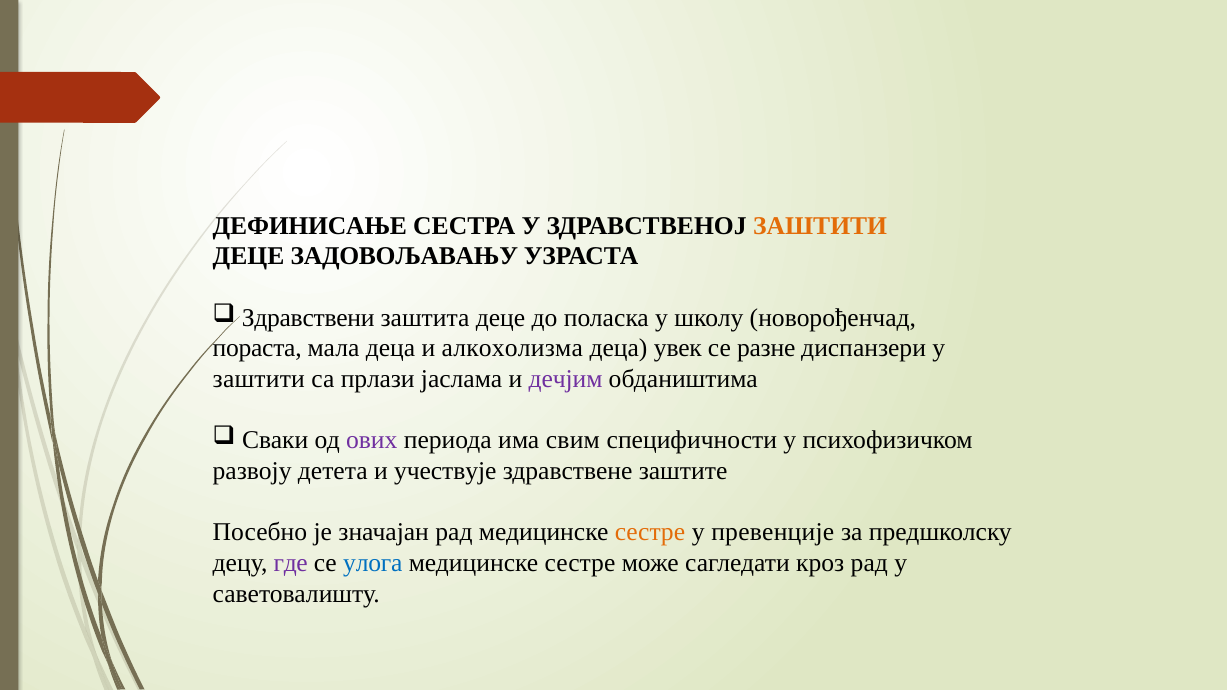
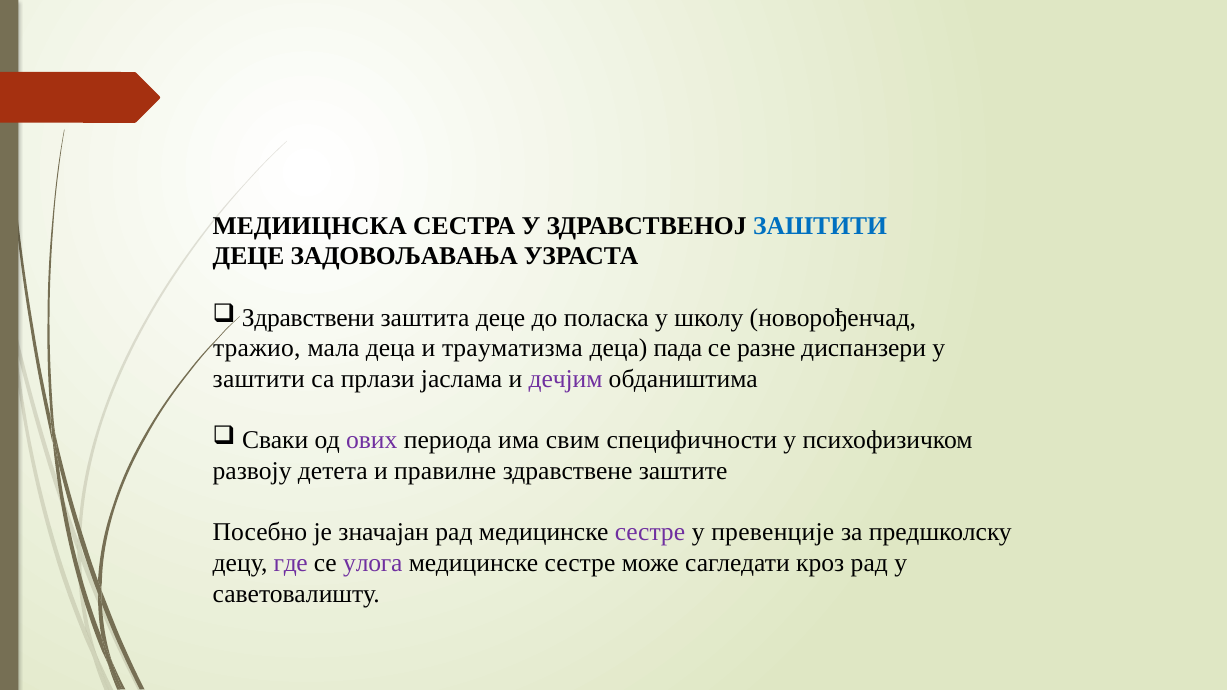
ДЕФИНИСАЊЕ: ДЕФИНИСАЊЕ -> МЕДИИЦНСКА
ЗАШТИТИ at (820, 226) colour: orange -> blue
ЗАДОВОЉАВАЊУ: ЗАДОВОЉАВАЊУ -> ЗАДОВОЉАВАЊА
пораста: пораста -> тражио
алкохолизма: алкохолизма -> трауматизма
увек: увек -> пада
учествује: учествује -> правилне
сестре at (650, 533) colour: orange -> purple
улога colour: blue -> purple
